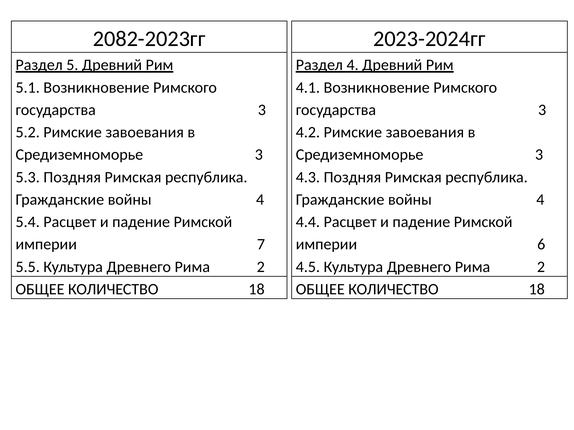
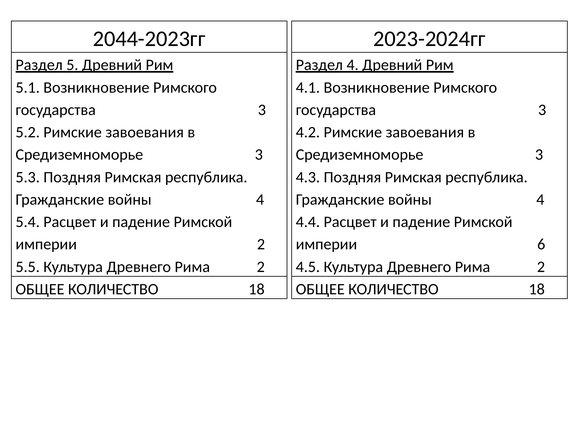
2082-2023гг: 2082-2023гг -> 2044-2023гг
империи 7: 7 -> 2
